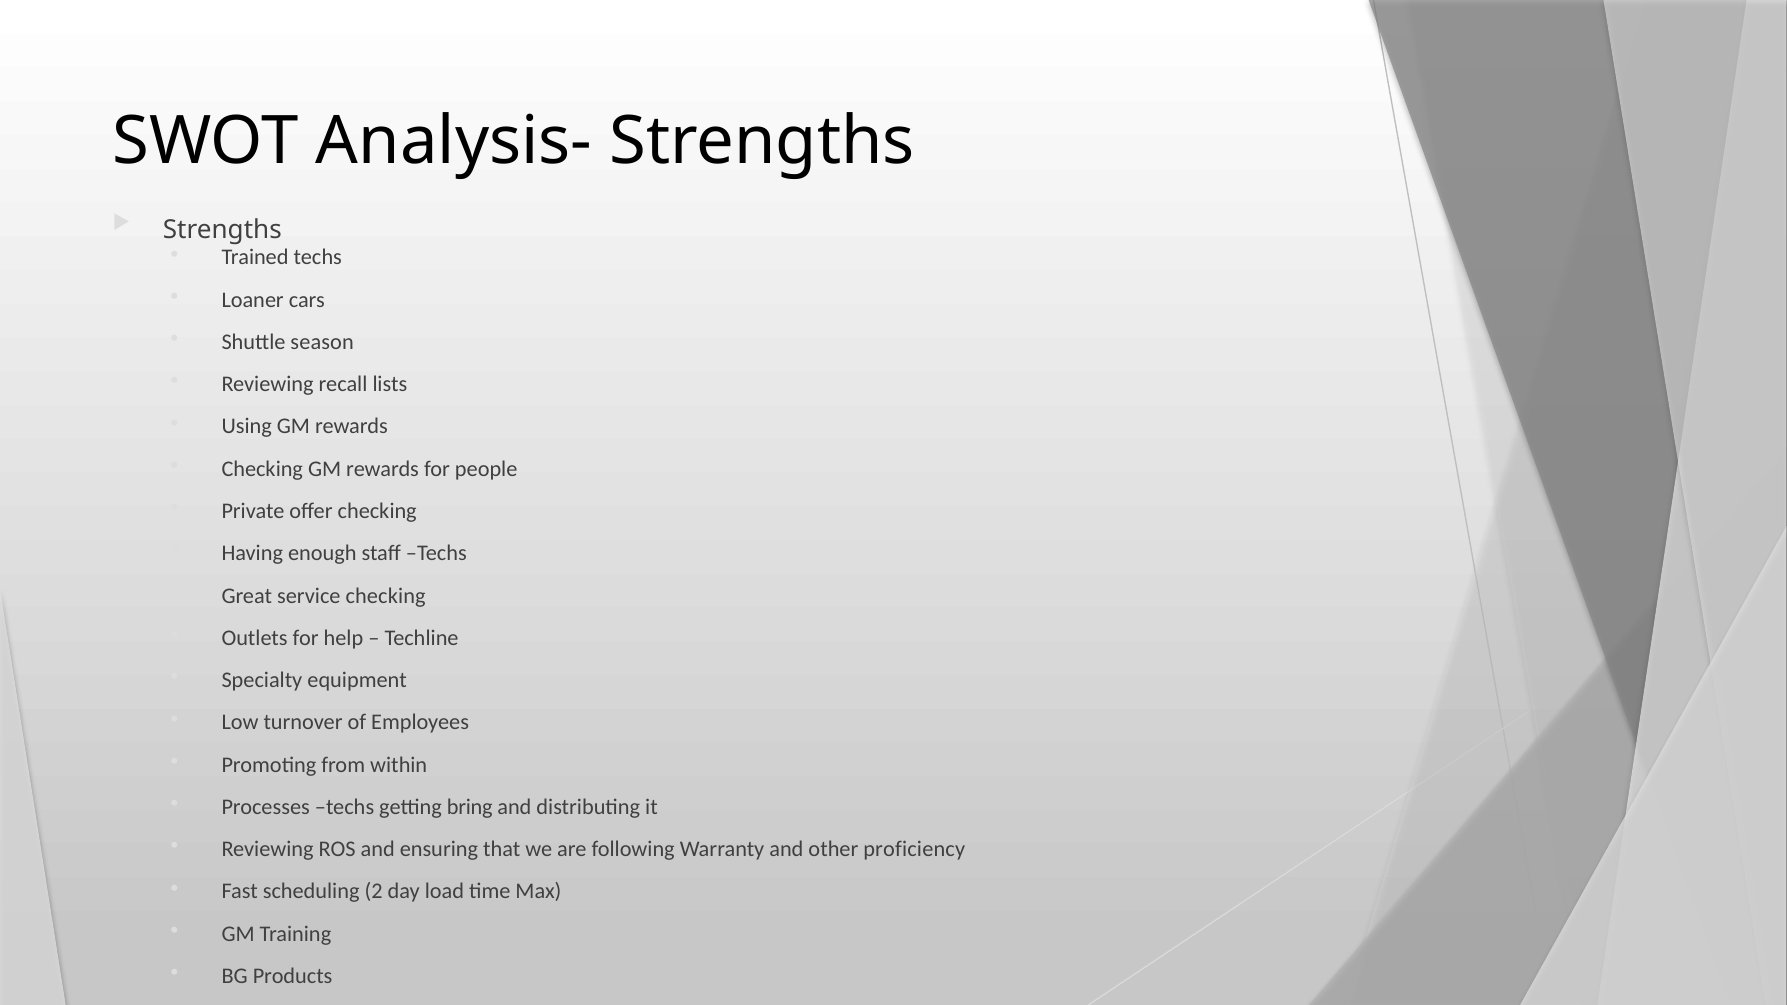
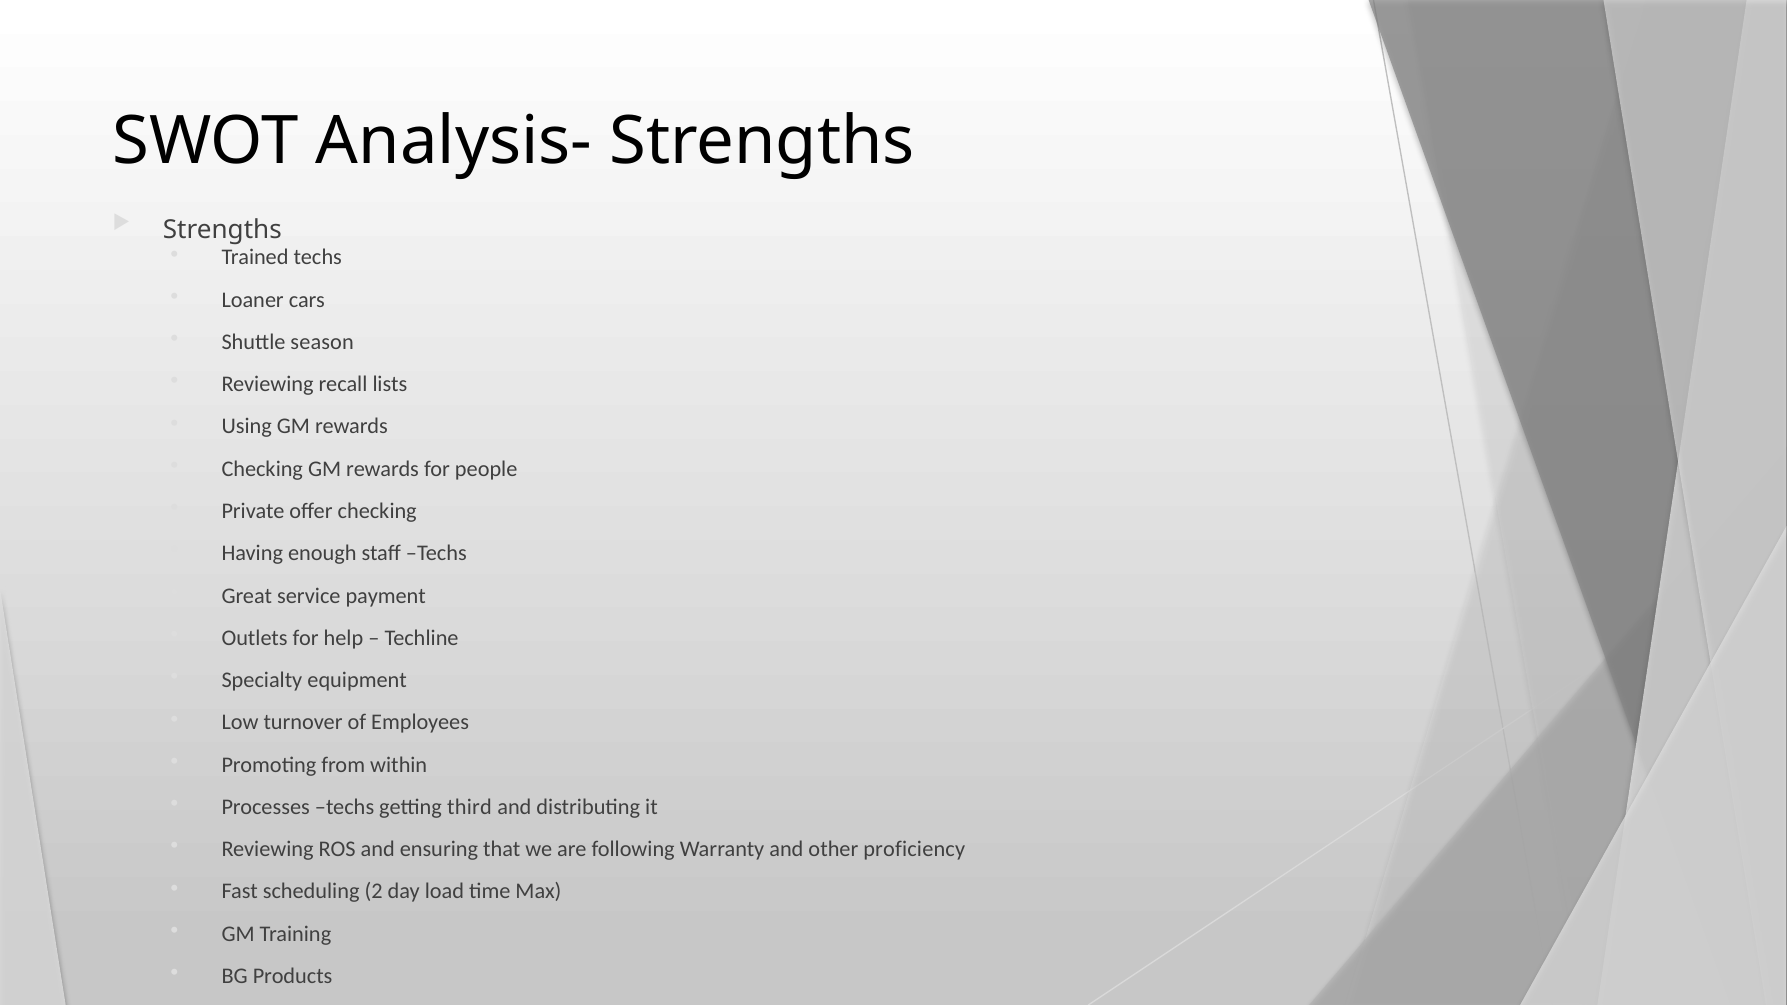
service checking: checking -> payment
bring: bring -> third
